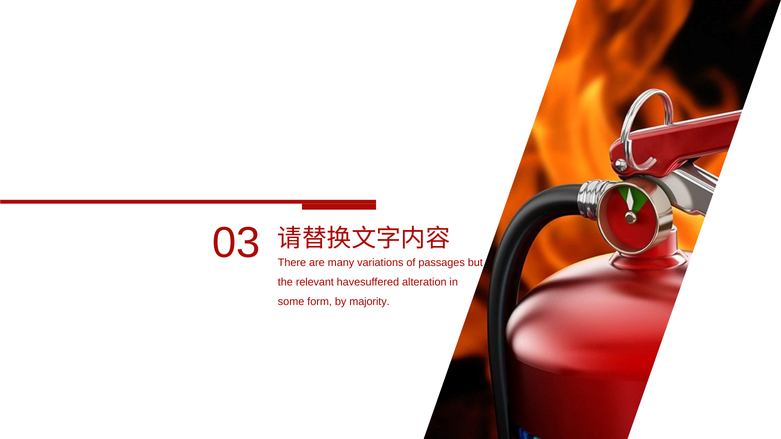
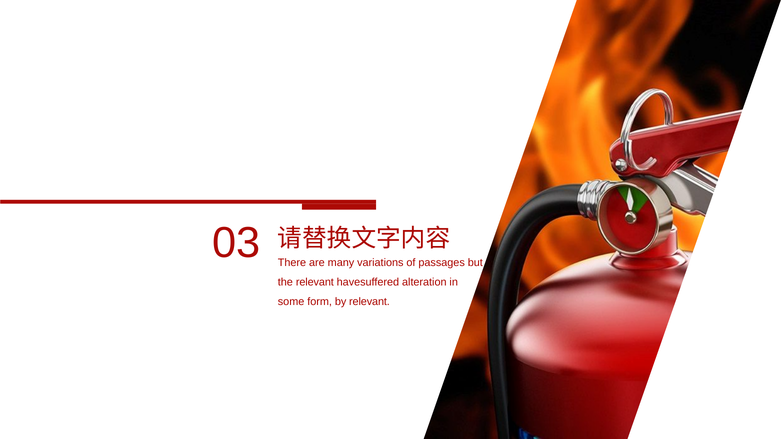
by majority: majority -> relevant
